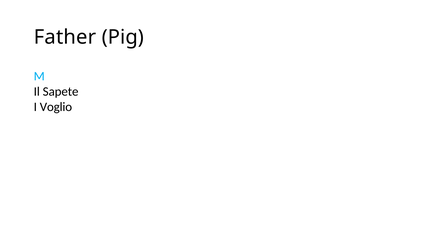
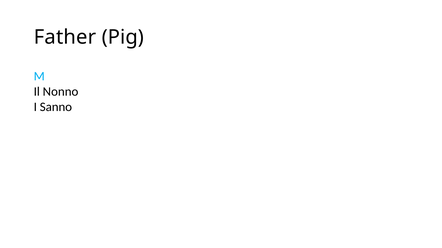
Sapete: Sapete -> Nonno
Voglio: Voglio -> Sanno
